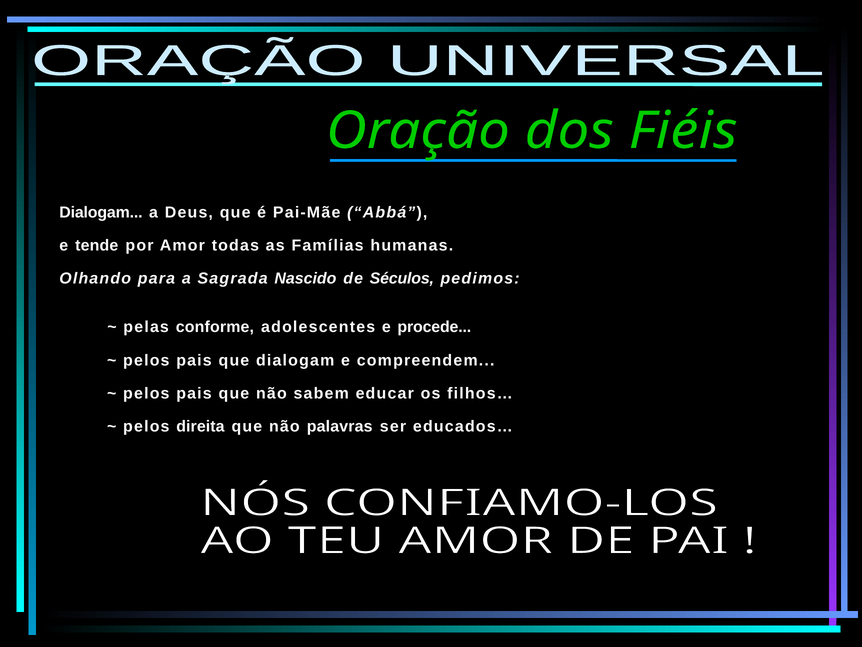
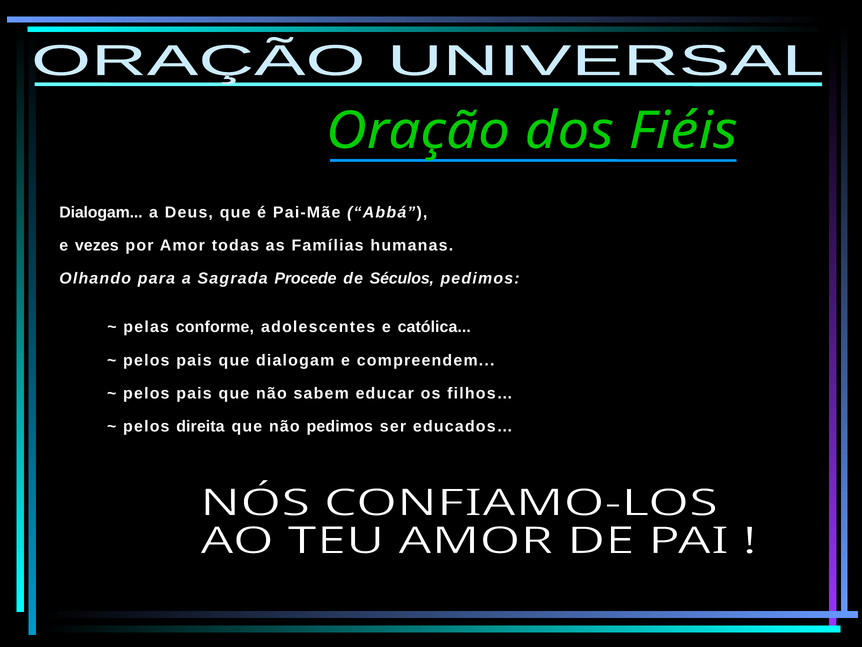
tende: tende -> vezes
Nascido: Nascido -> Procede
procede: procede -> católica
não palavras: palavras -> pedimos
